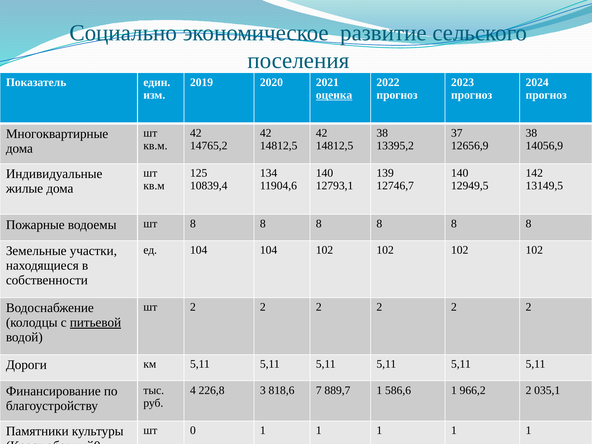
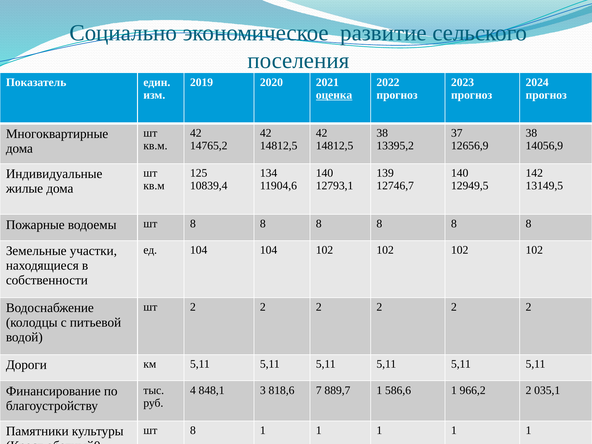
питьевой underline: present -> none
226,8: 226,8 -> 848,1
0 at (193, 430): 0 -> 8
